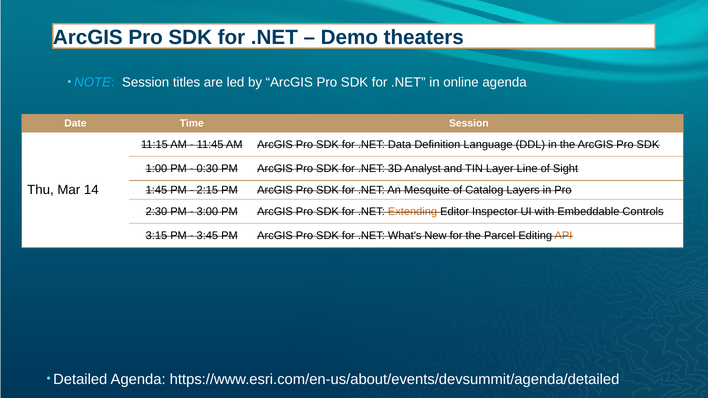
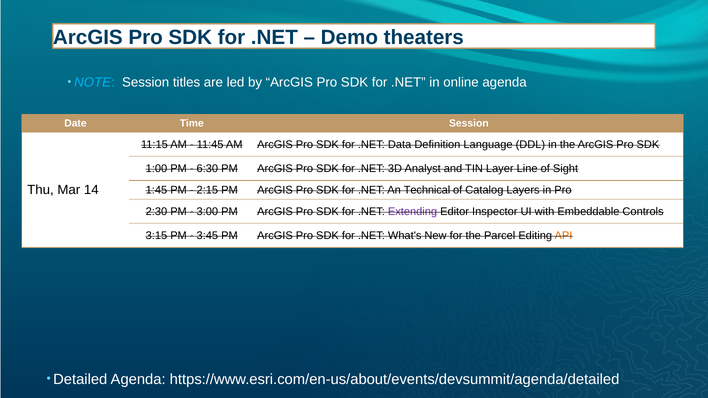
0:30: 0:30 -> 6:30
Mesquite: Mesquite -> Technical
Extending colour: orange -> purple
